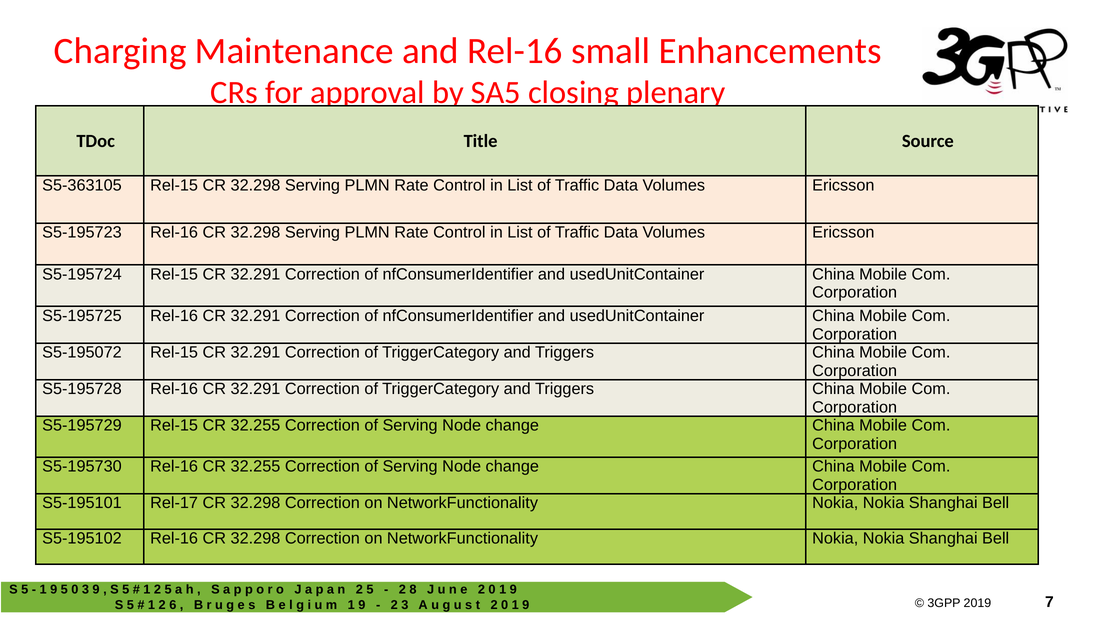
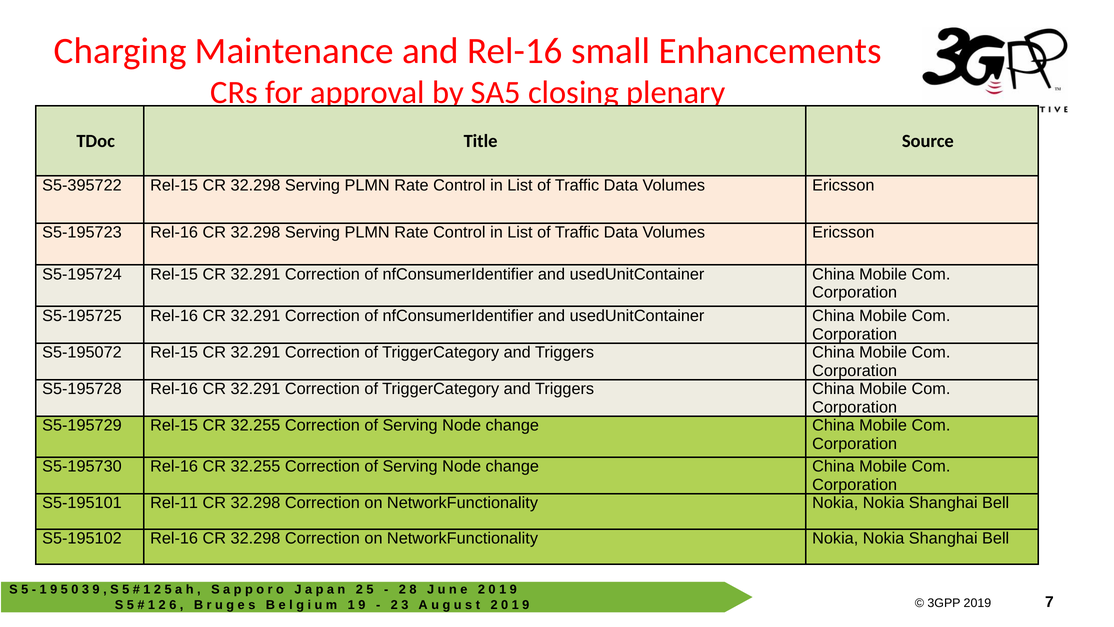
S5-363105: S5-363105 -> S5-395722
Rel-17: Rel-17 -> Rel-11
